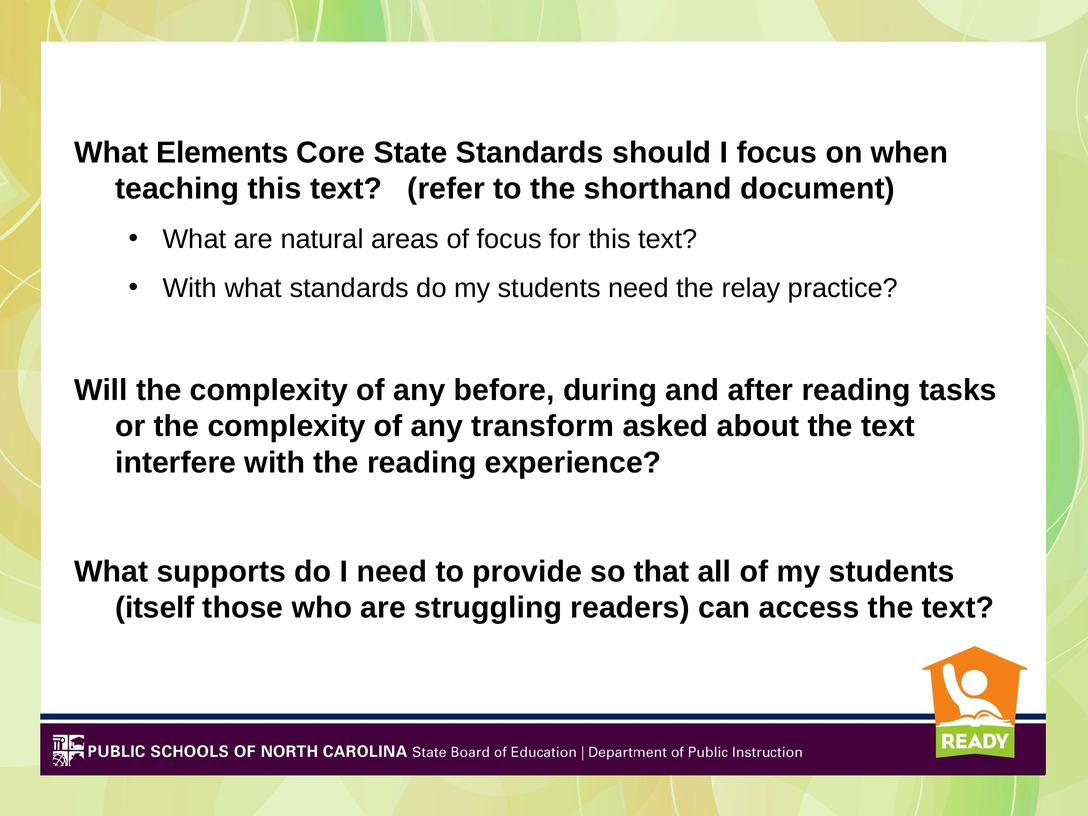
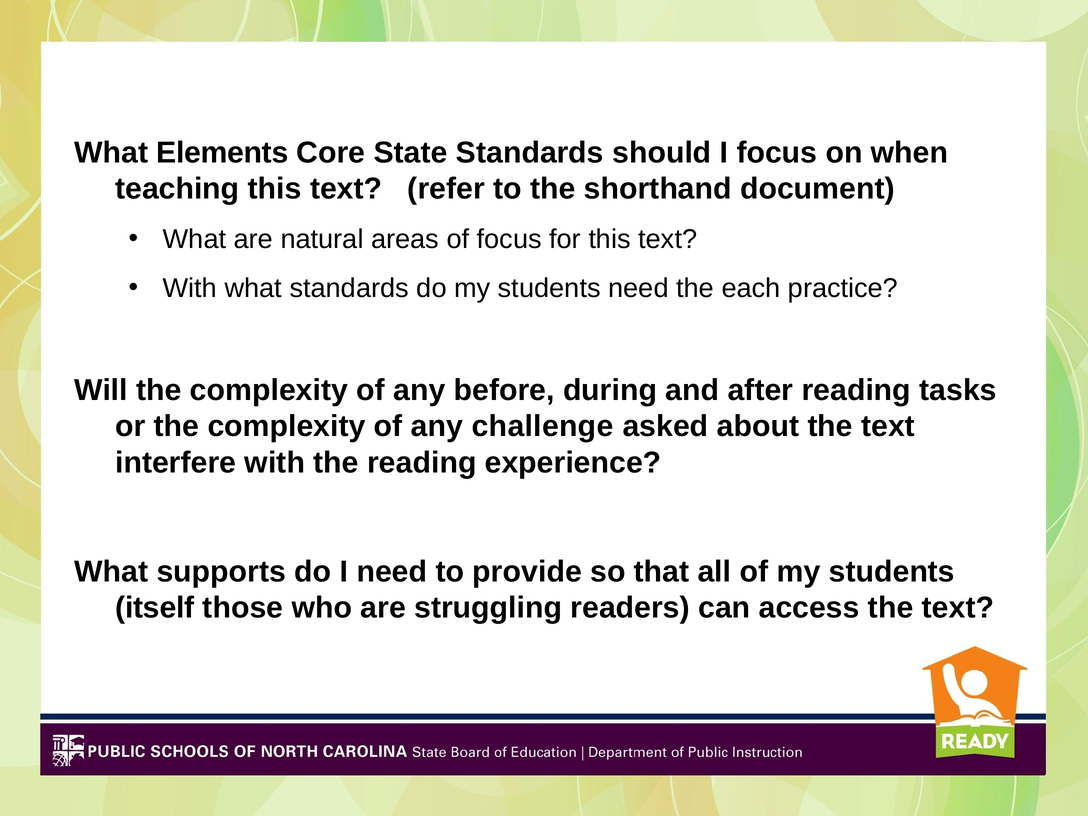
relay: relay -> each
transform: transform -> challenge
